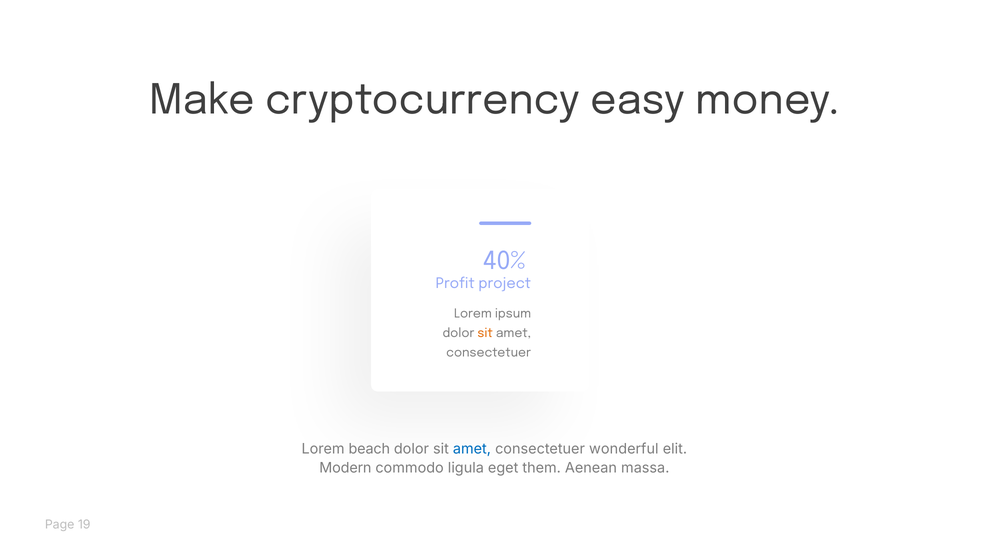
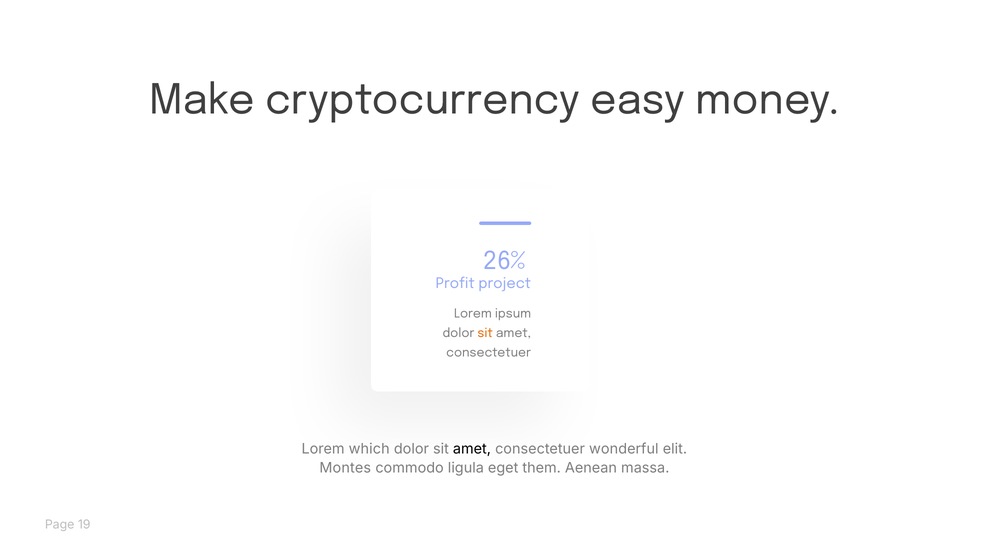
40%: 40% -> 26%
beach: beach -> which
amet at (472, 449) colour: blue -> black
Modern: Modern -> Montes
